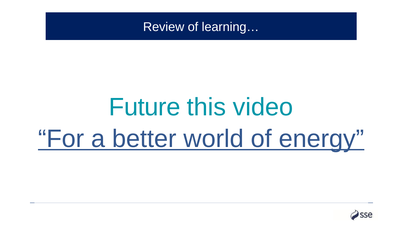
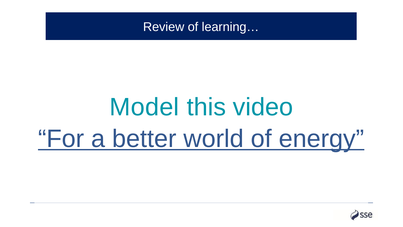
Future: Future -> Model
